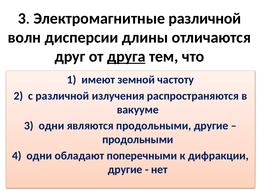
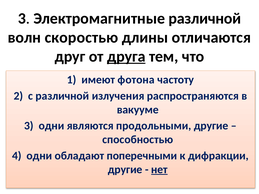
дисперсии: дисперсии -> скоростью
земной: земной -> фотона
продольными at (138, 140): продольными -> способностью
нет underline: none -> present
